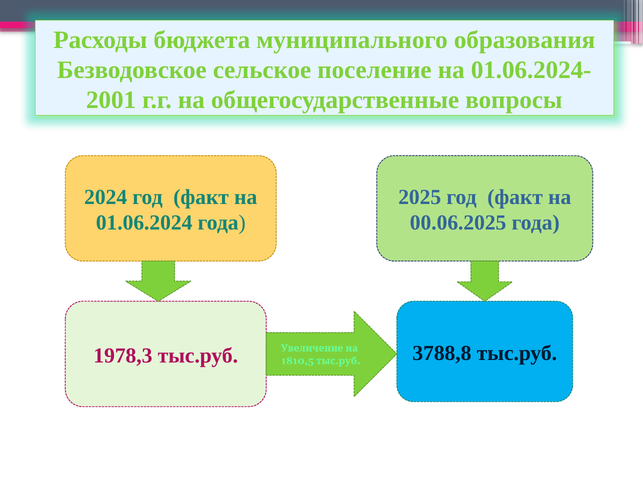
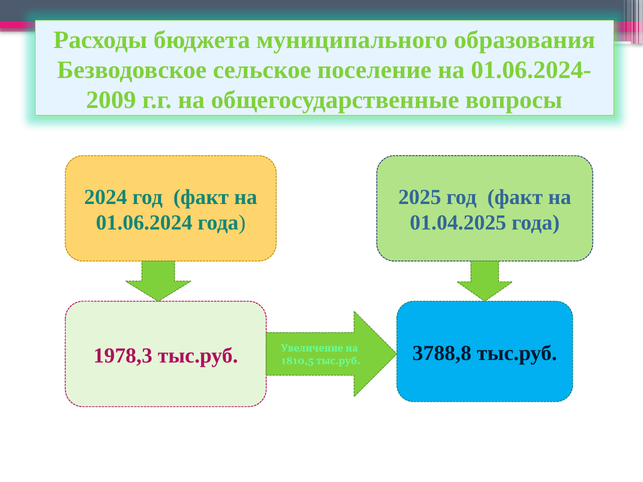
2001: 2001 -> 2009
00.06.2025: 00.06.2025 -> 01.04.2025
